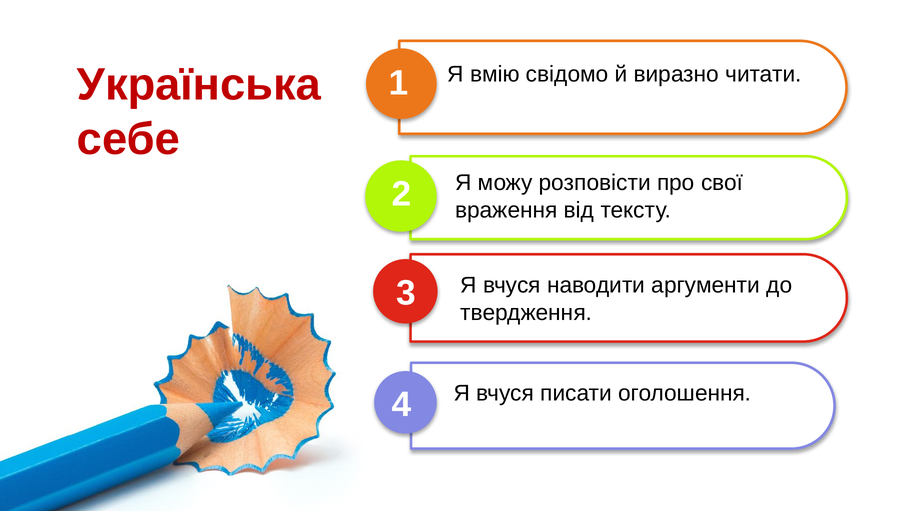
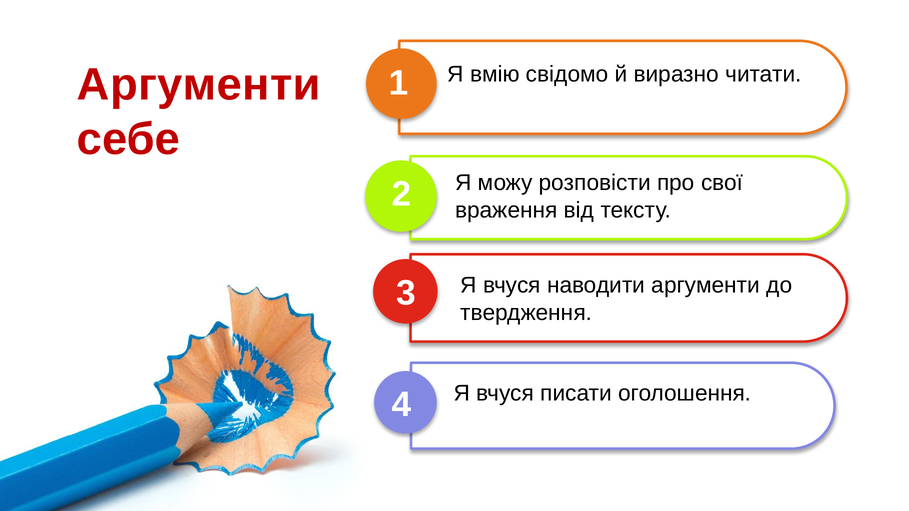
Українська at (199, 85): Українська -> Аргументи
